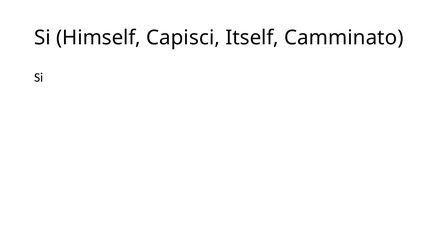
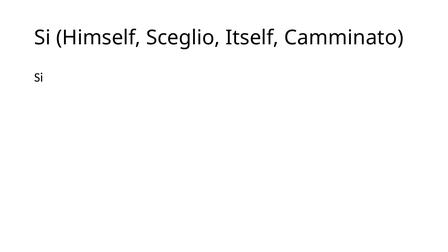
Capisci: Capisci -> Sceglio
